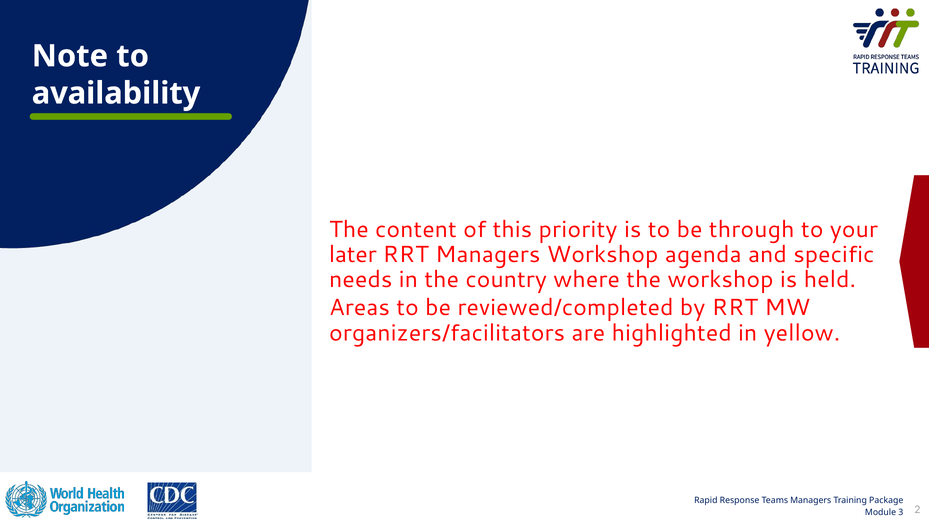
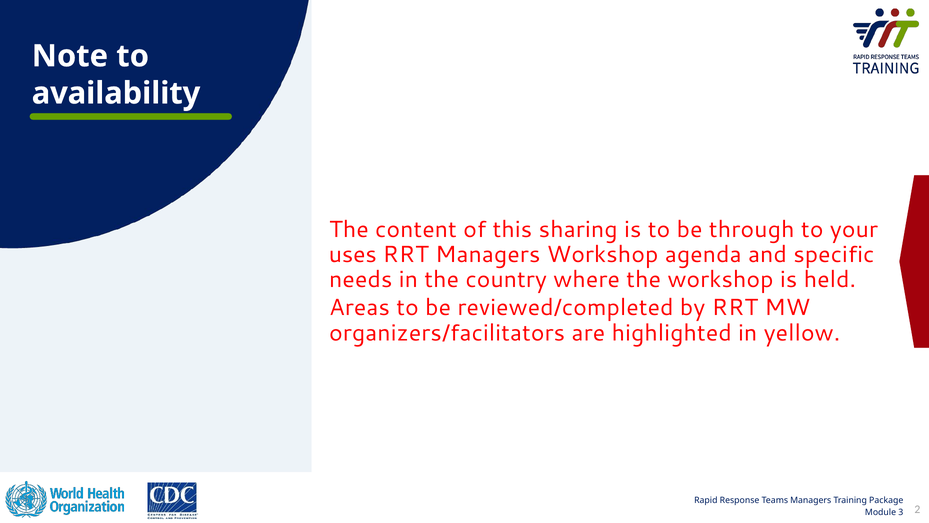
priority: priority -> sharing
later: later -> uses
